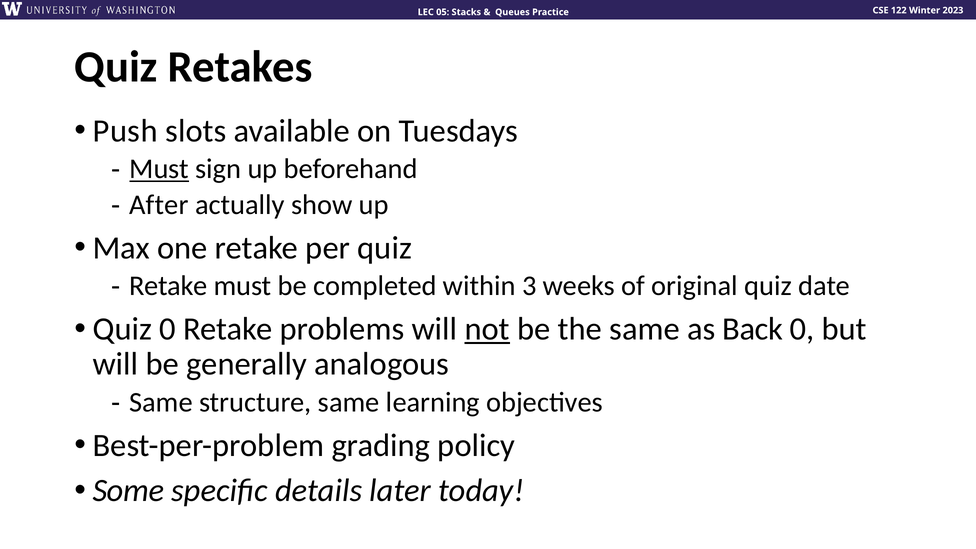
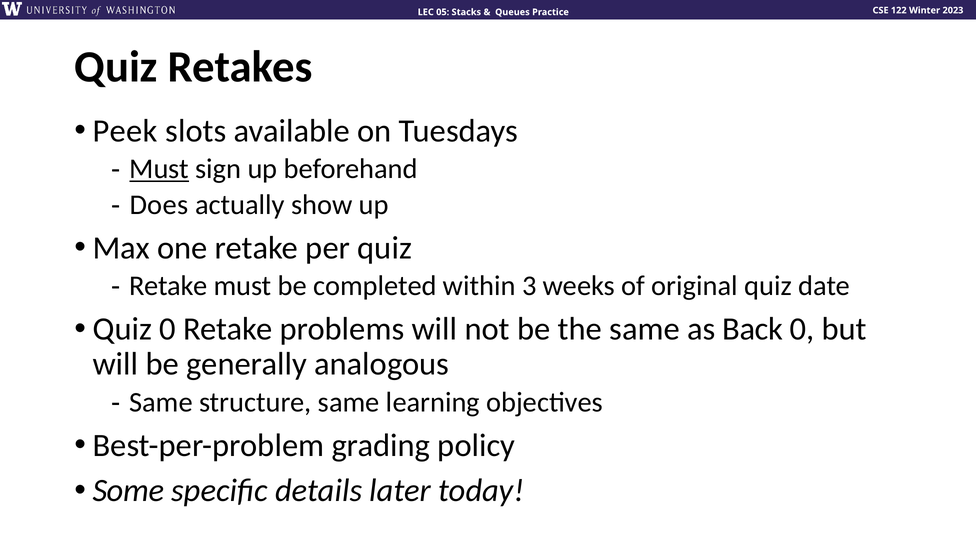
Push: Push -> Peek
After: After -> Does
not underline: present -> none
